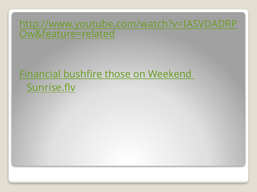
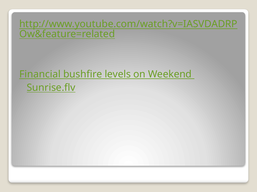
those: those -> levels
